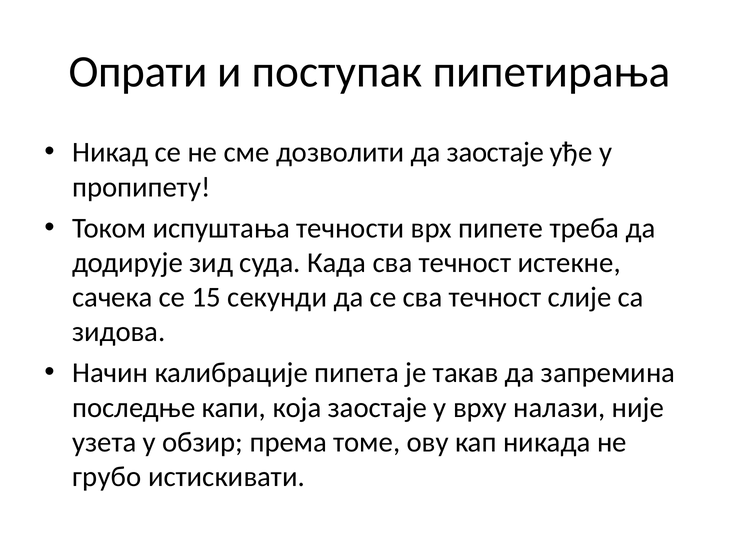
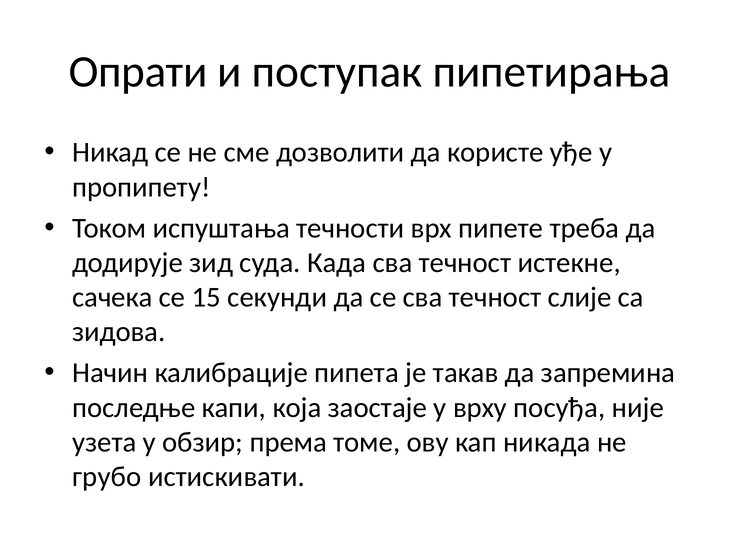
да заостаје: заостаје -> користе
налази: налази -> посуђа
